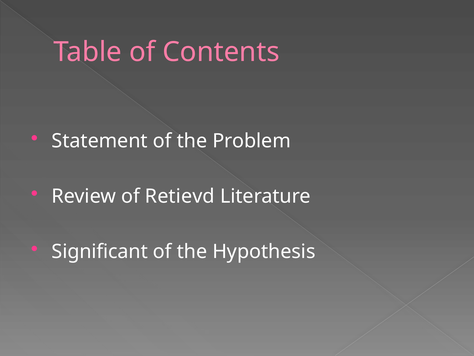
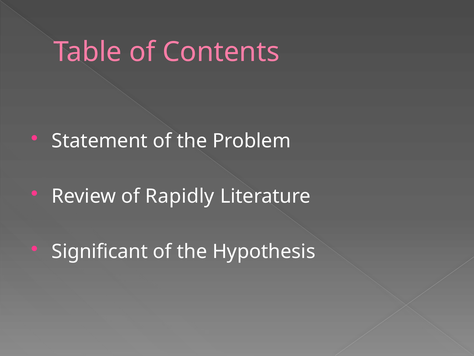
Retievd: Retievd -> Rapidly
